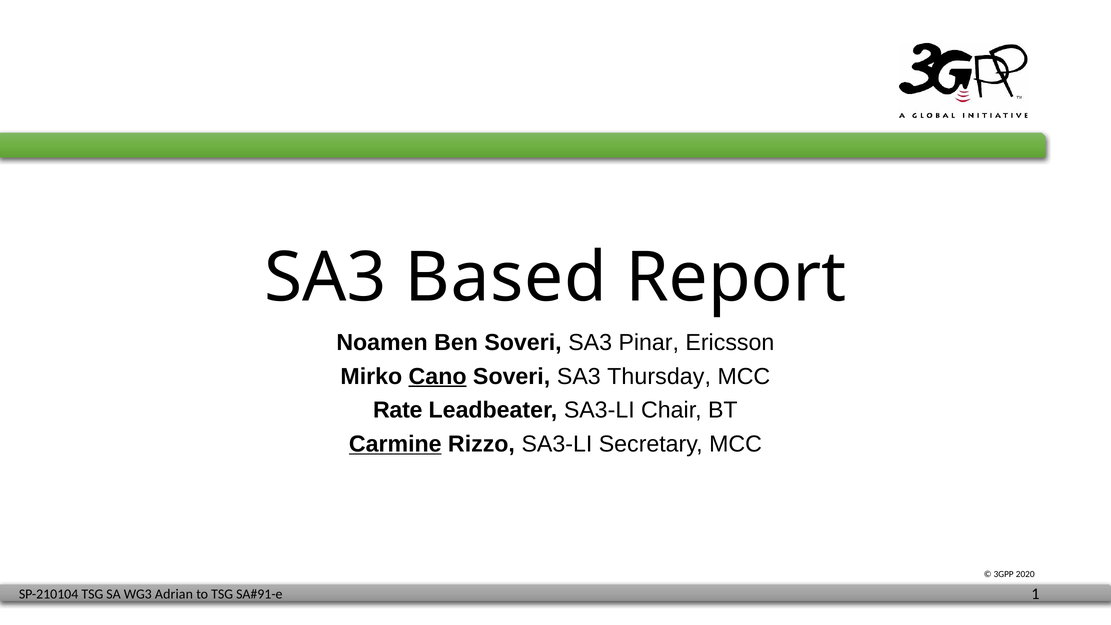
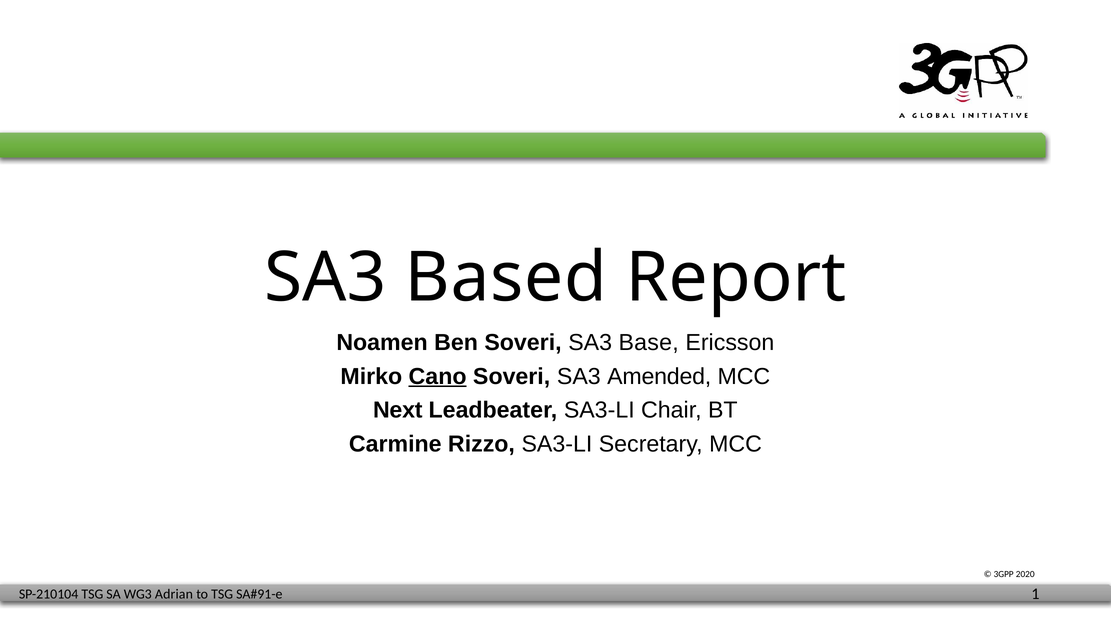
Pinar: Pinar -> Base
Thursday: Thursday -> Amended
Rate: Rate -> Next
Carmine underline: present -> none
